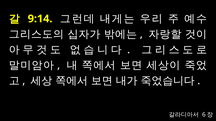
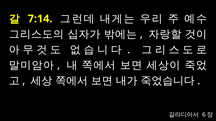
9:14: 9:14 -> 7:14
